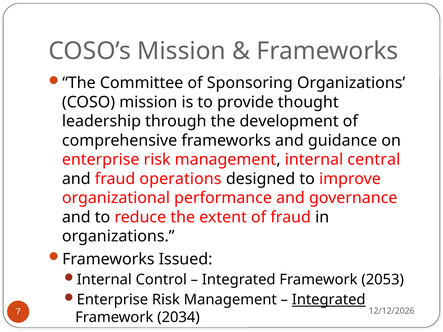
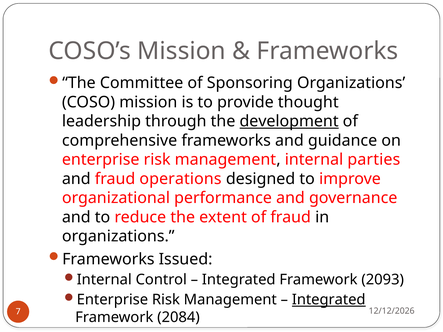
development underline: none -> present
central: central -> parties
2053: 2053 -> 2093
2034: 2034 -> 2084
